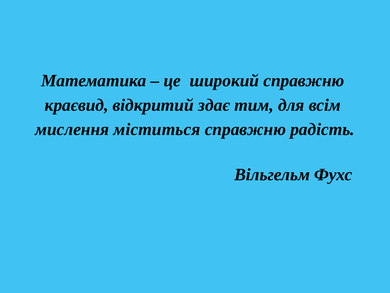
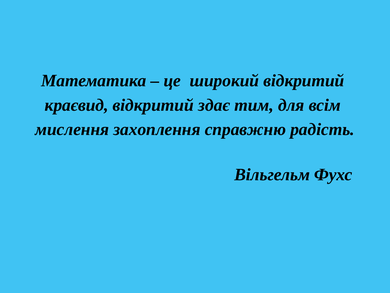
широкий справжню: справжню -> відкритий
міститься: міститься -> захоплення
